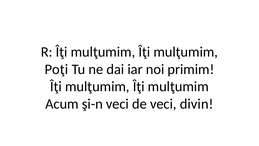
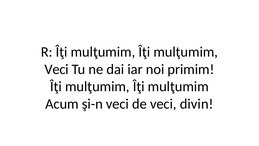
Poţi at (56, 69): Poţi -> Veci
